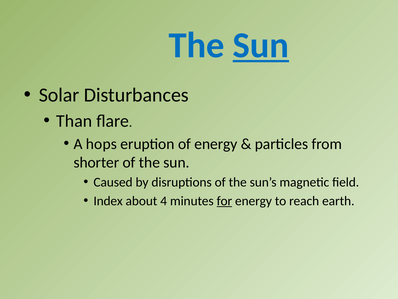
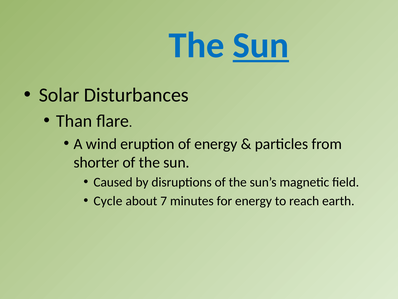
hops: hops -> wind
Index: Index -> Cycle
4: 4 -> 7
for underline: present -> none
